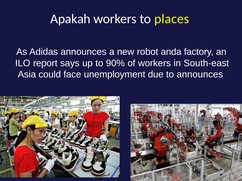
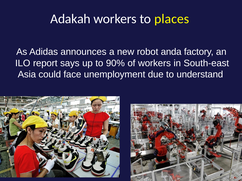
Apakah: Apakah -> Adakah
to announces: announces -> understand
